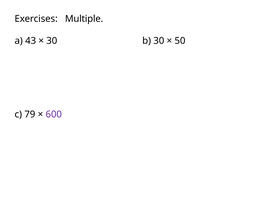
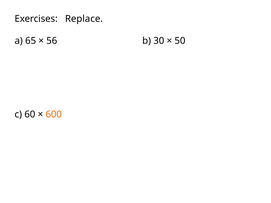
Multiple: Multiple -> Replace
43: 43 -> 65
30 at (52, 41): 30 -> 56
79: 79 -> 60
600 colour: purple -> orange
